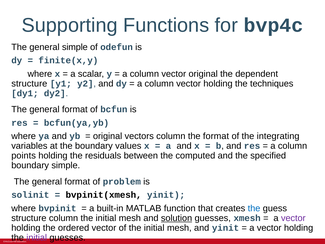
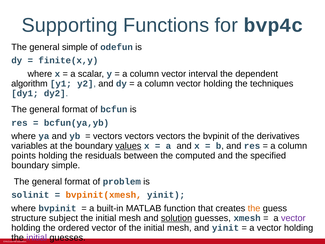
vector original: original -> interval
structure at (29, 84): structure -> algorithm
original at (108, 136): original -> vectors
column at (171, 136): column -> vectors
the format: format -> bvpinit
integrating: integrating -> derivatives
values underline: none -> present
bvpinit(xmesh colour: black -> orange
the at (254, 208) colour: blue -> orange
structure column: column -> subject
